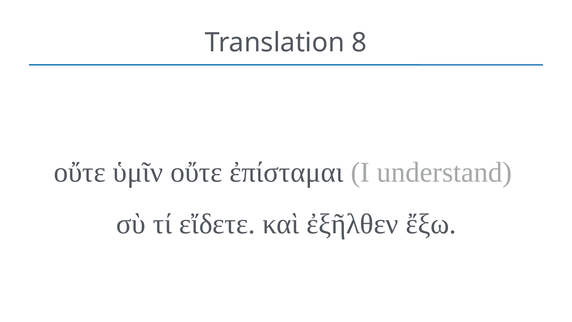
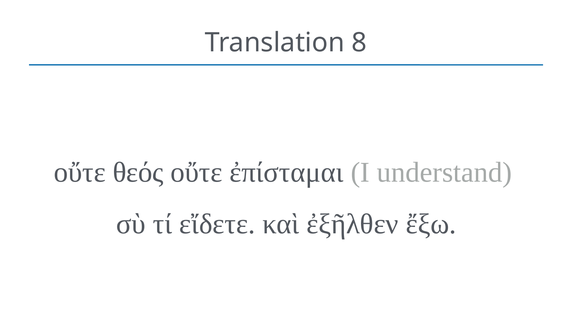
ὑμῖν: ὑμῖν -> θεός
